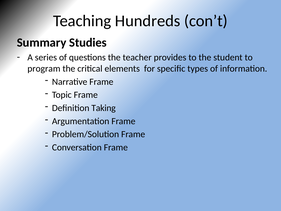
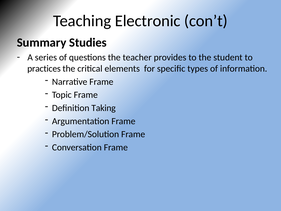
Hundreds: Hundreds -> Electronic
program: program -> practices
